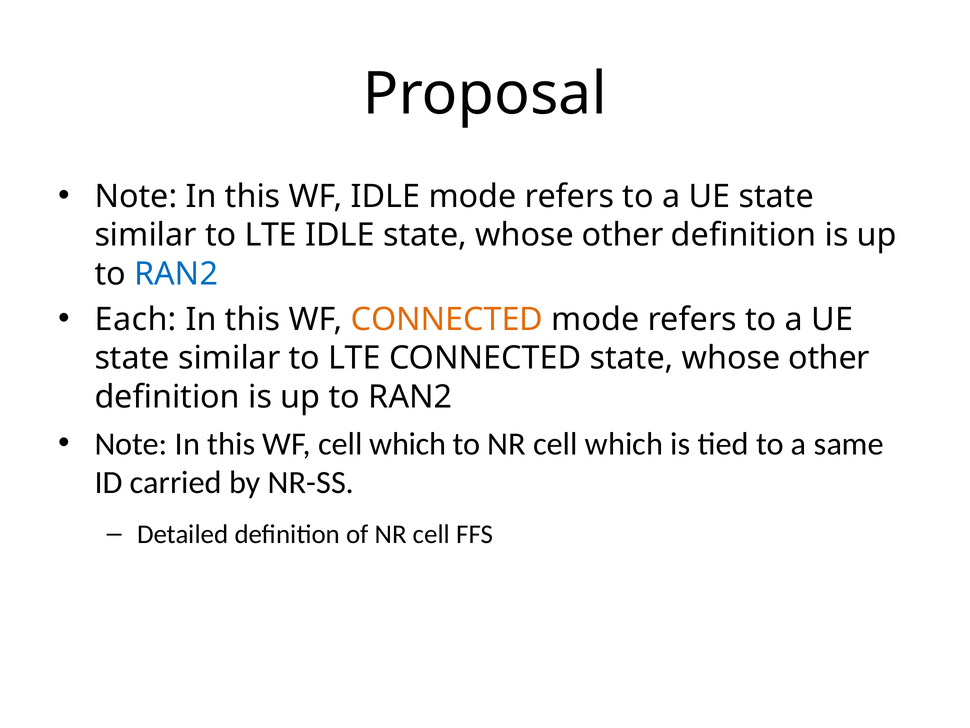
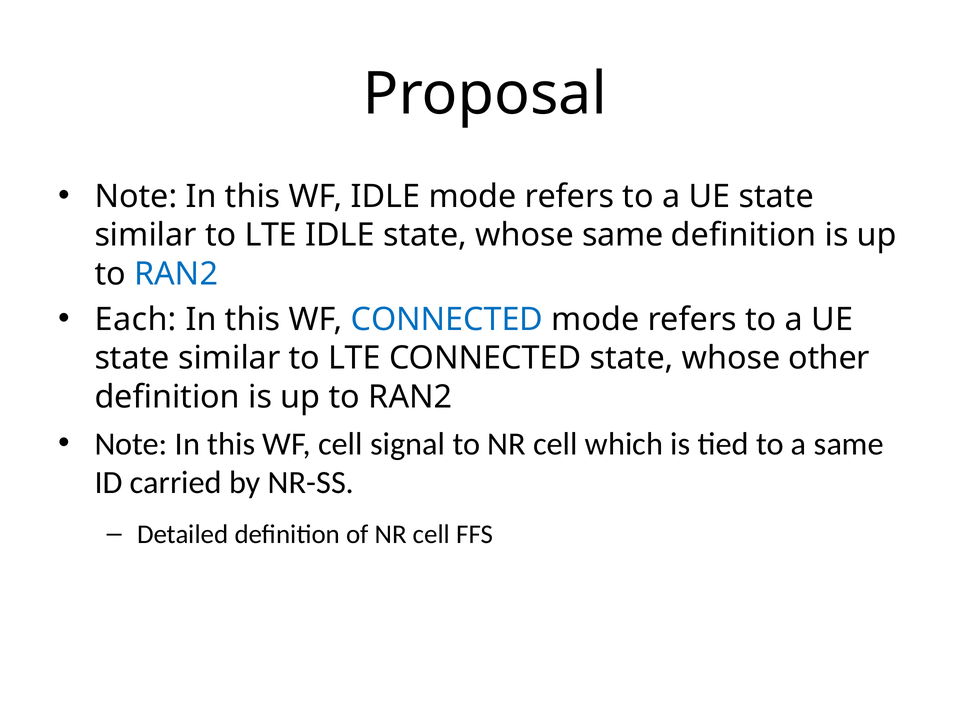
IDLE state whose other: other -> same
CONNECTED at (447, 319) colour: orange -> blue
WF cell which: which -> signal
